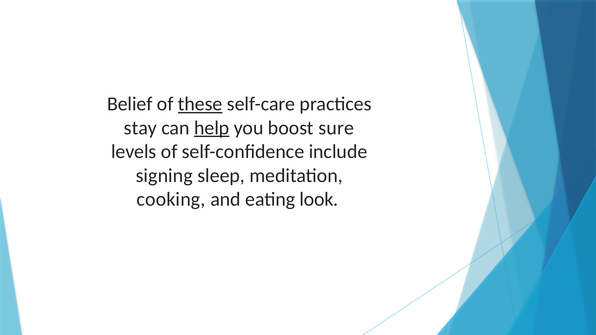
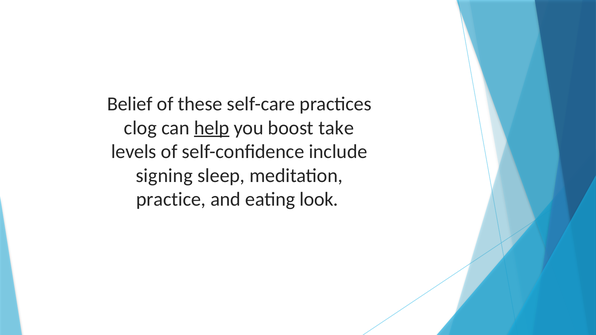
these underline: present -> none
stay: stay -> clog
sure: sure -> take
cooking: cooking -> practice
